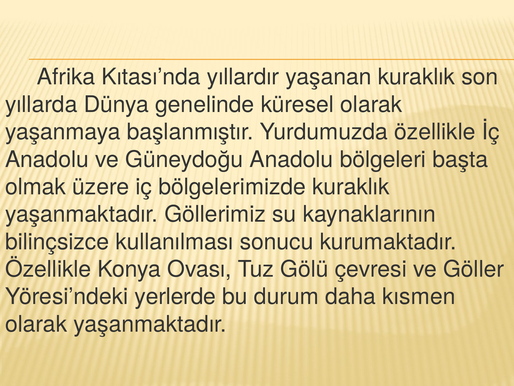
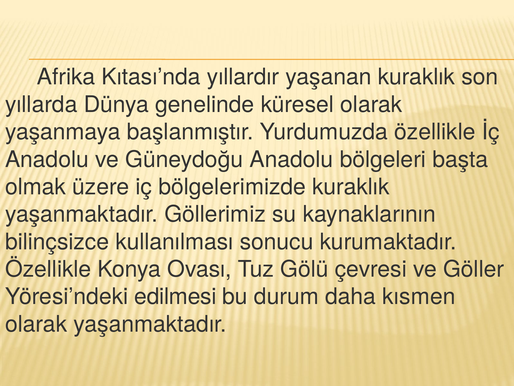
yerlerde: yerlerde -> edilmesi
